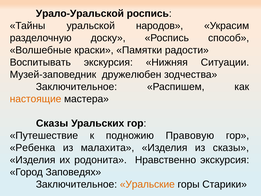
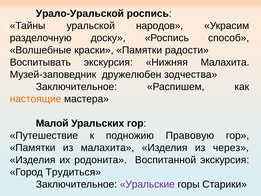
Нижняя Ситуации: Ситуации -> Малахита
Сказы at (52, 123): Сказы -> Малой
Ребенка at (33, 148): Ребенка -> Памятки
из сказы: сказы -> через
Нравственно: Нравственно -> Воспитанной
Заповедях: Заповедях -> Трудиться
Уральские colour: orange -> purple
